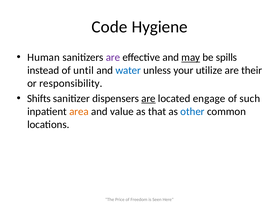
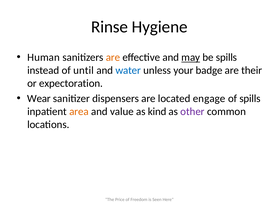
Code: Code -> Rinse
are at (113, 57) colour: purple -> orange
utilize: utilize -> badge
responsibility: responsibility -> expectoration
Shifts: Shifts -> Wear
are at (148, 99) underline: present -> none
of such: such -> spills
that: that -> kind
other colour: blue -> purple
